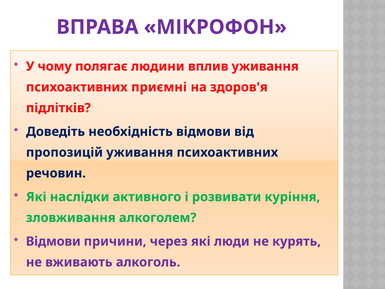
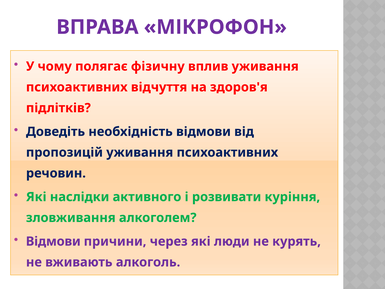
людини: людини -> фізичну
приємні: приємні -> відчуття
